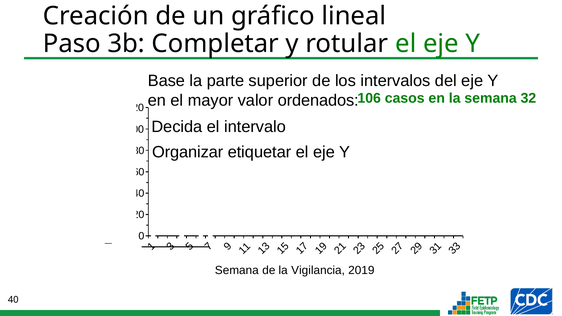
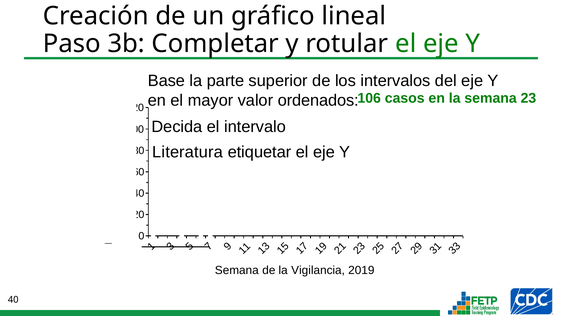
32: 32 -> 23
Organizar: Organizar -> Literatura
